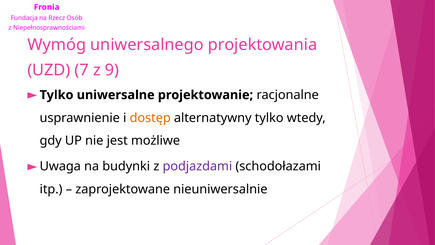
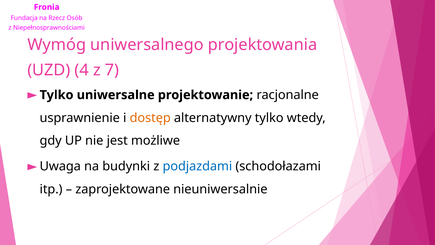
7: 7 -> 4
9: 9 -> 7
podjazdami colour: purple -> blue
